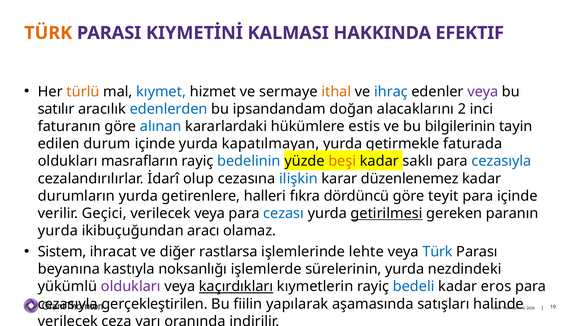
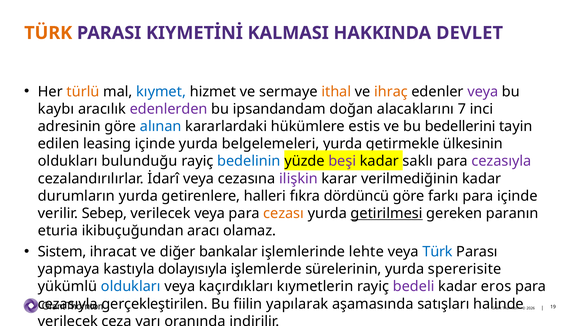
EFEKTIF: EFEKTIF -> DEVLET
ihraç colour: blue -> orange
satılır: satılır -> kaybı
edenlerden colour: blue -> purple
2: 2 -> 7
faturanın: faturanın -> adresinin
bilgilerinin: bilgilerinin -> bedellerini
durum: durum -> leasing
kapatılmayan: kapatılmayan -> belgelemeleri
faturada: faturada -> ülkesinin
masrafların: masrafların -> bulunduğu
beşi colour: orange -> purple
cezasıyla at (501, 161) colour: blue -> purple
İdarî olup: olup -> veya
ilişkin colour: blue -> purple
düzenlenemez: düzenlenemez -> verilmediğinin
teyit: teyit -> farkı
Geçici: Geçici -> Sebep
cezası colour: blue -> orange
yurda at (58, 231): yurda -> eturia
rastlarsa: rastlarsa -> bankalar
beyanına: beyanına -> yapmaya
noksanlığı: noksanlığı -> dolayısıyla
nezdindeki: nezdindeki -> spererisite
oldukları at (131, 287) colour: purple -> blue
kaçırdıkları underline: present -> none
bedeli colour: blue -> purple
